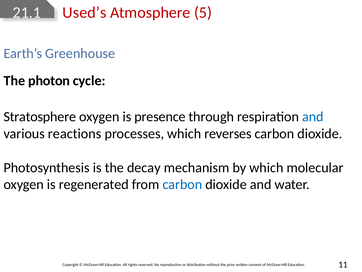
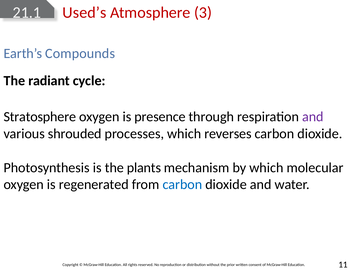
5: 5 -> 3
Greenhouse: Greenhouse -> Compounds
photon: photon -> radiant
and at (313, 117) colour: blue -> purple
reactions: reactions -> shrouded
decay: decay -> plants
